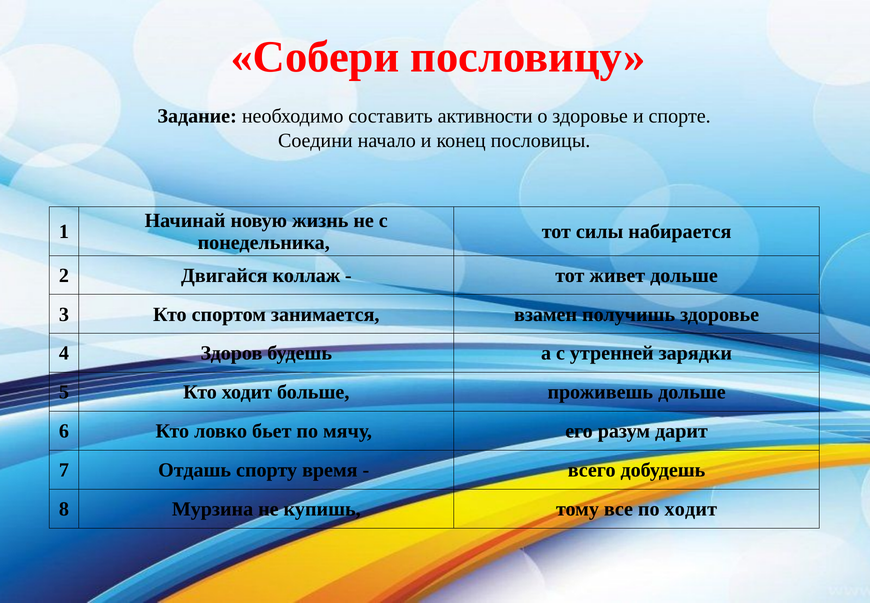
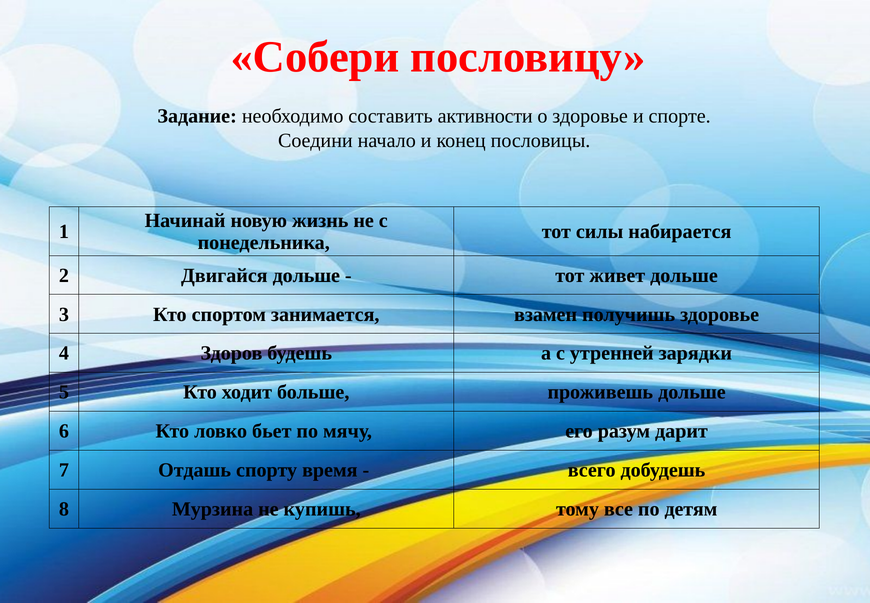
Двигайся коллаж: коллаж -> дольше
по ходит: ходит -> детям
